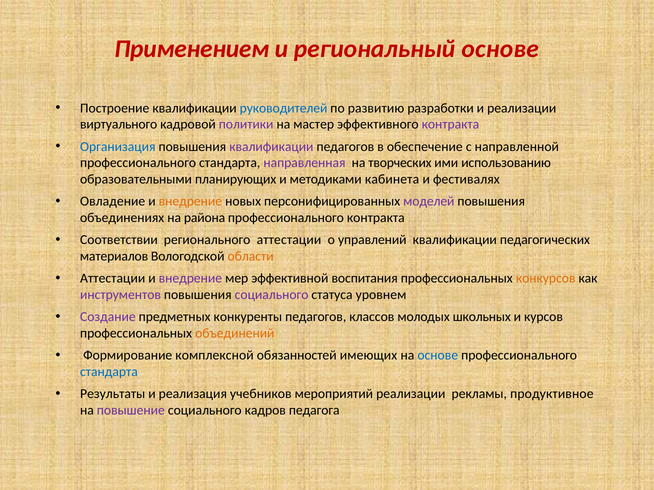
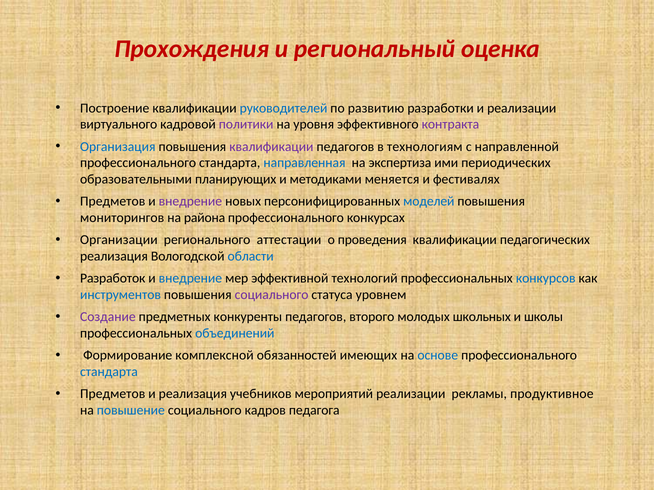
Применением: Применением -> Прохождения
региональный основе: основе -> оценка
мастер: мастер -> уровня
обеспечение: обеспечение -> технологиям
направленная colour: purple -> blue
творческих: творческих -> экспертиза
использованию: использованию -> периодических
кабинета: кабинета -> меняется
Овладение at (113, 202): Овладение -> Предметов
внедрение at (190, 202) colour: orange -> purple
моделей colour: purple -> blue
объединениях: объединениях -> мониторингов
профессионального контракта: контракта -> конкурсах
Соответствии: Соответствии -> Организации
управлений: управлений -> проведения
материалов at (114, 257): материалов -> реализация
области colour: orange -> blue
Аттестации at (113, 279): Аттестации -> Разработок
внедрение at (190, 279) colour: purple -> blue
воспитания: воспитания -> технологий
конкурсов colour: orange -> blue
инструментов colour: purple -> blue
классов: классов -> второго
курсов: курсов -> школы
объединений colour: orange -> blue
Результаты at (113, 394): Результаты -> Предметов
повышение colour: purple -> blue
